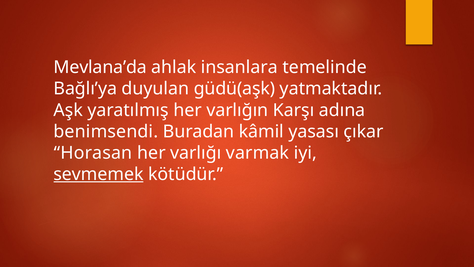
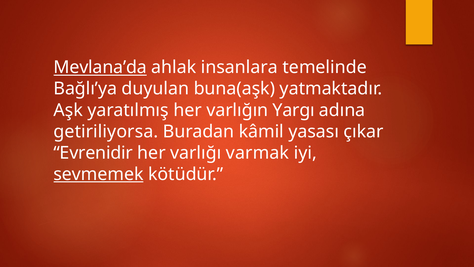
Mevlana’da underline: none -> present
güdü(aşk: güdü(aşk -> buna(aşk
Karşı: Karşı -> Yargı
benimsendi: benimsendi -> getiriliyorsa
Horasan: Horasan -> Evrenidir
